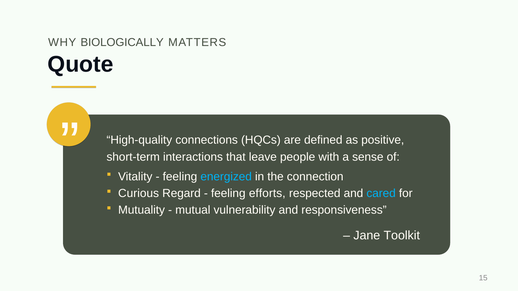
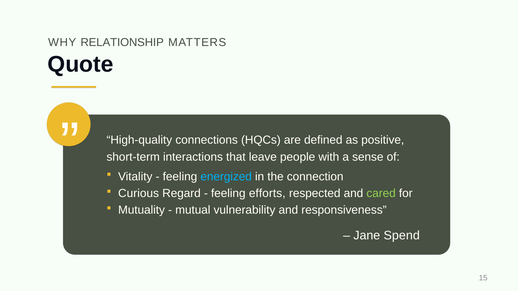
BIOLOGICALLY: BIOLOGICALLY -> RELATIONSHIP
cared colour: light blue -> light green
Toolkit: Toolkit -> Spend
